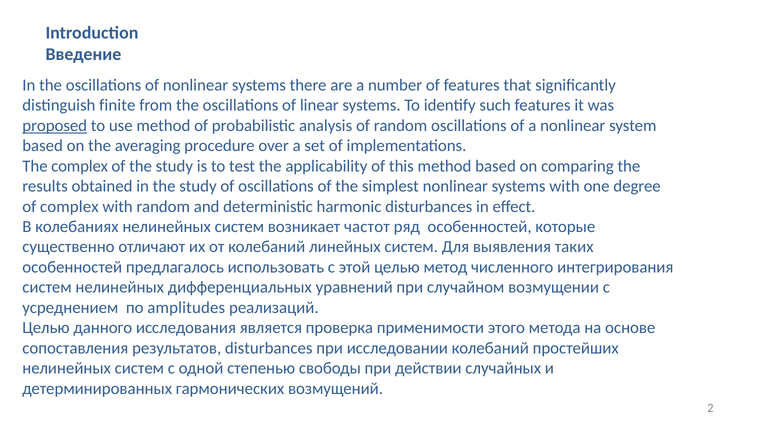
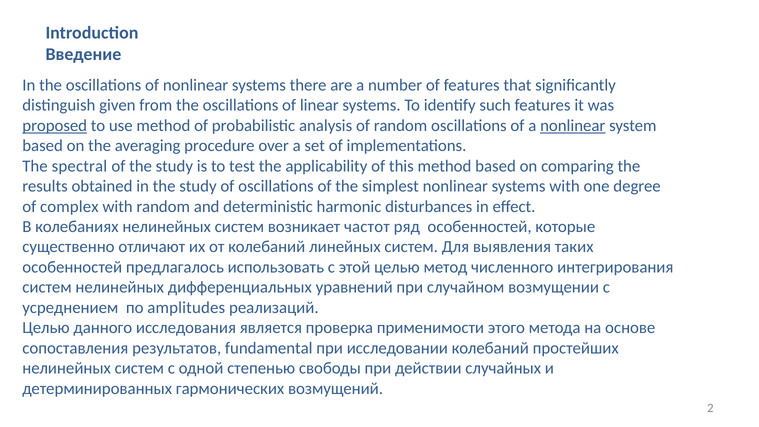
finite: finite -> given
nonlinear at (573, 126) underline: none -> present
The complex: complex -> spectral
результатов disturbances: disturbances -> fundamental
